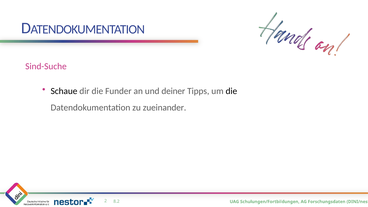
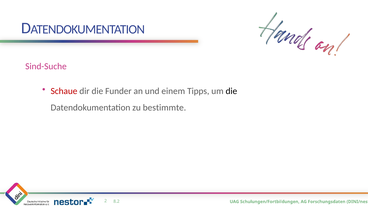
Schaue colour: black -> red
deiner: deiner -> einem
zueinander: zueinander -> bestimmte
